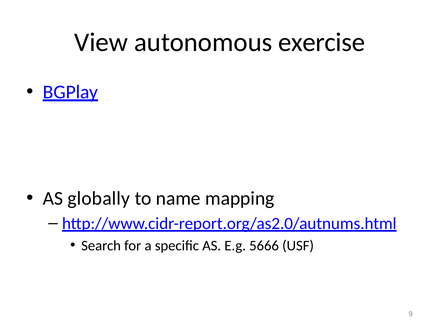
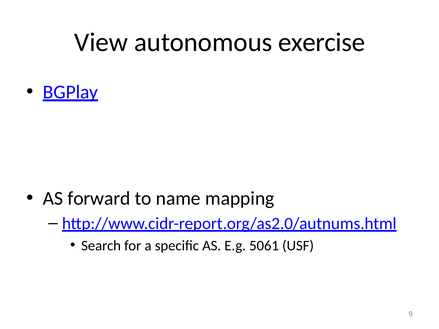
globally: globally -> forward
5666: 5666 -> 5061
